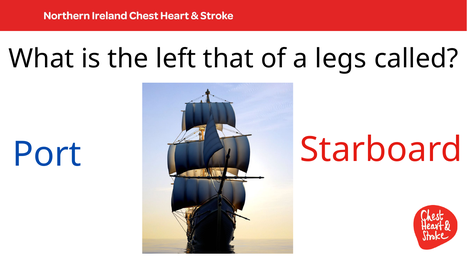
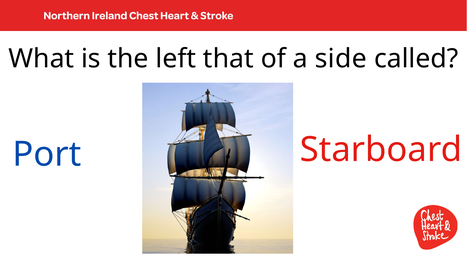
legs: legs -> side
